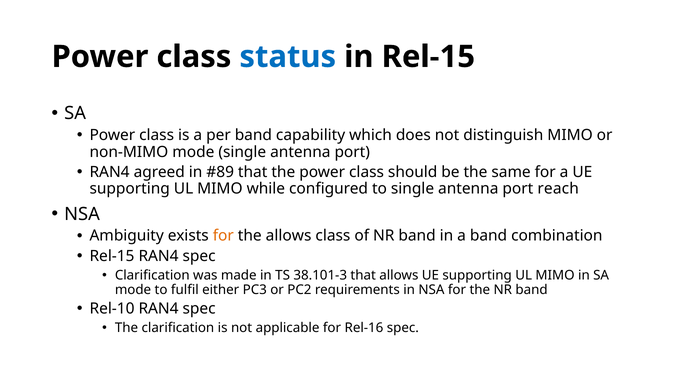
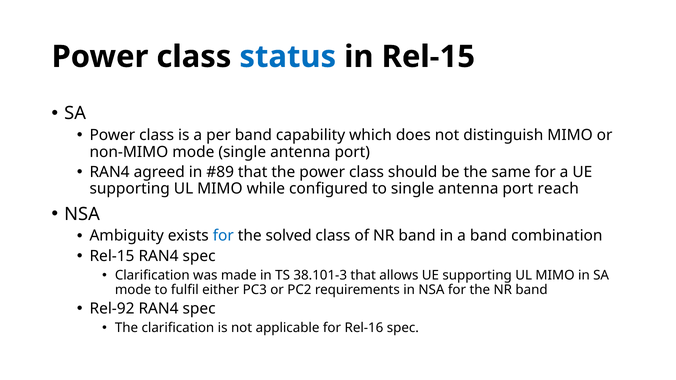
for at (223, 236) colour: orange -> blue
the allows: allows -> solved
Rel-10: Rel-10 -> Rel-92
